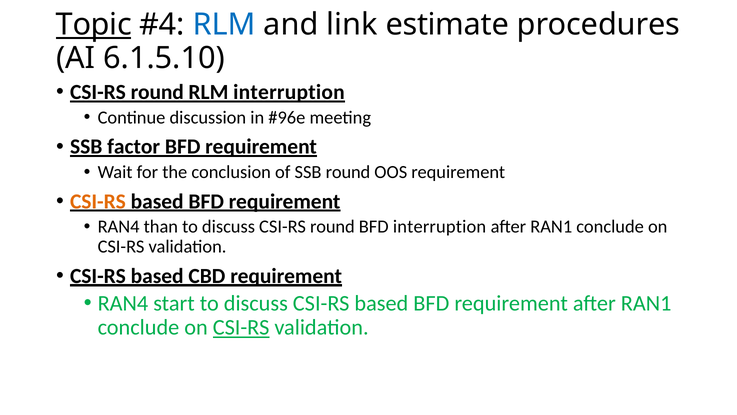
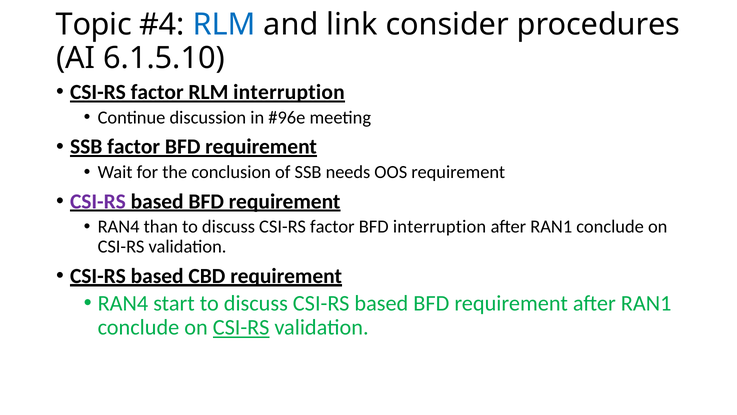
Topic underline: present -> none
estimate: estimate -> consider
round at (157, 92): round -> factor
SSB round: round -> needs
CSI-RS at (98, 201) colour: orange -> purple
discuss CSI-RS round: round -> factor
